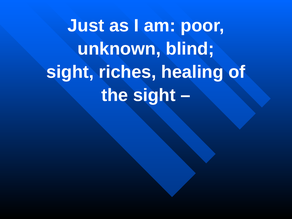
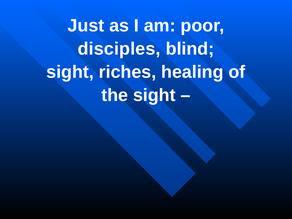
unknown: unknown -> disciples
